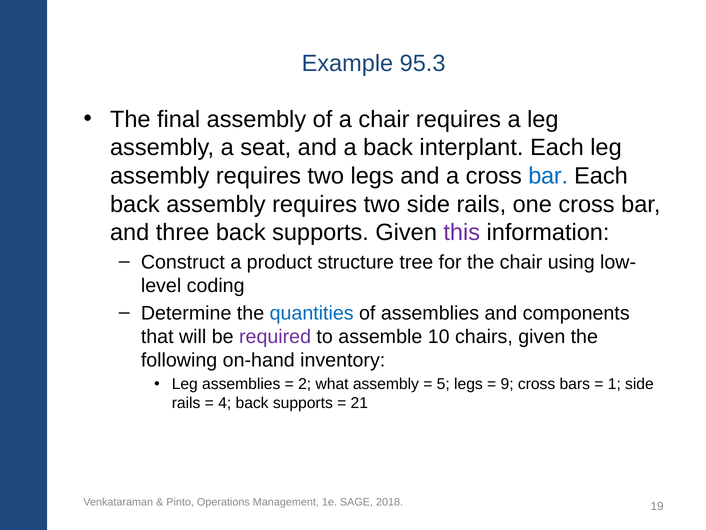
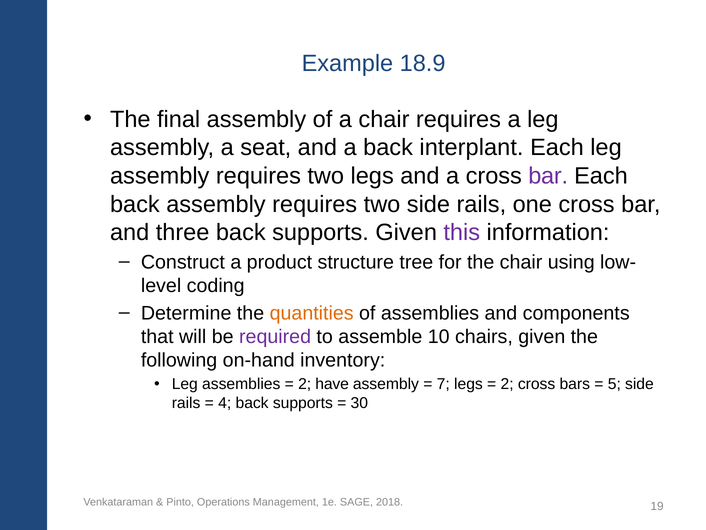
95.3: 95.3 -> 18.9
bar at (548, 176) colour: blue -> purple
quantities colour: blue -> orange
what: what -> have
5: 5 -> 7
9 at (507, 384): 9 -> 2
1: 1 -> 5
21: 21 -> 30
